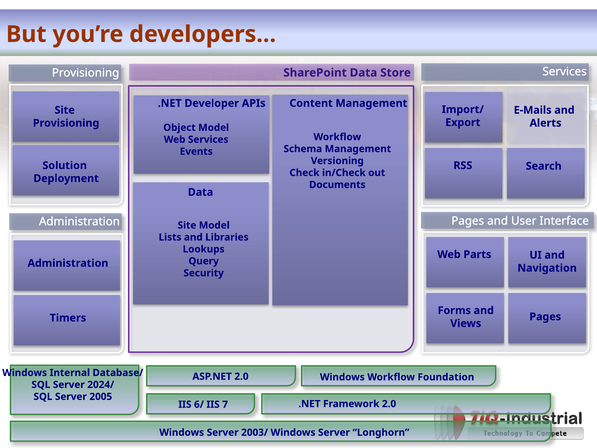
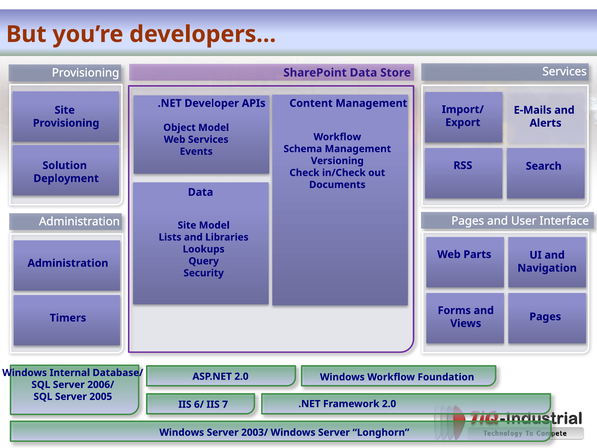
2024/: 2024/ -> 2006/
